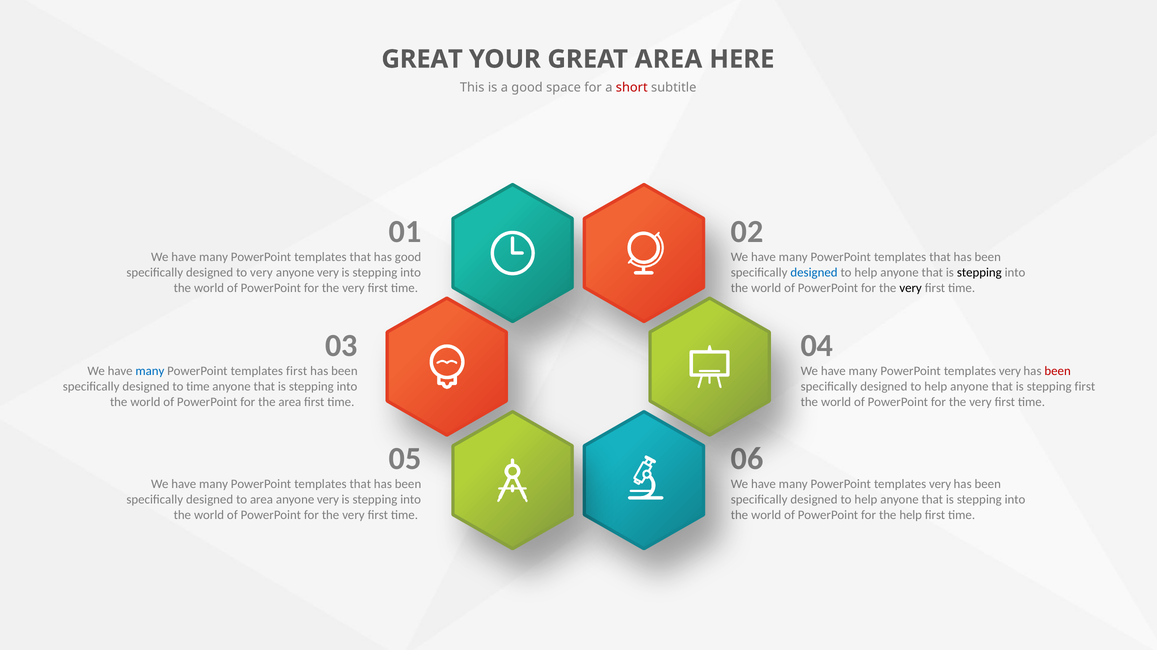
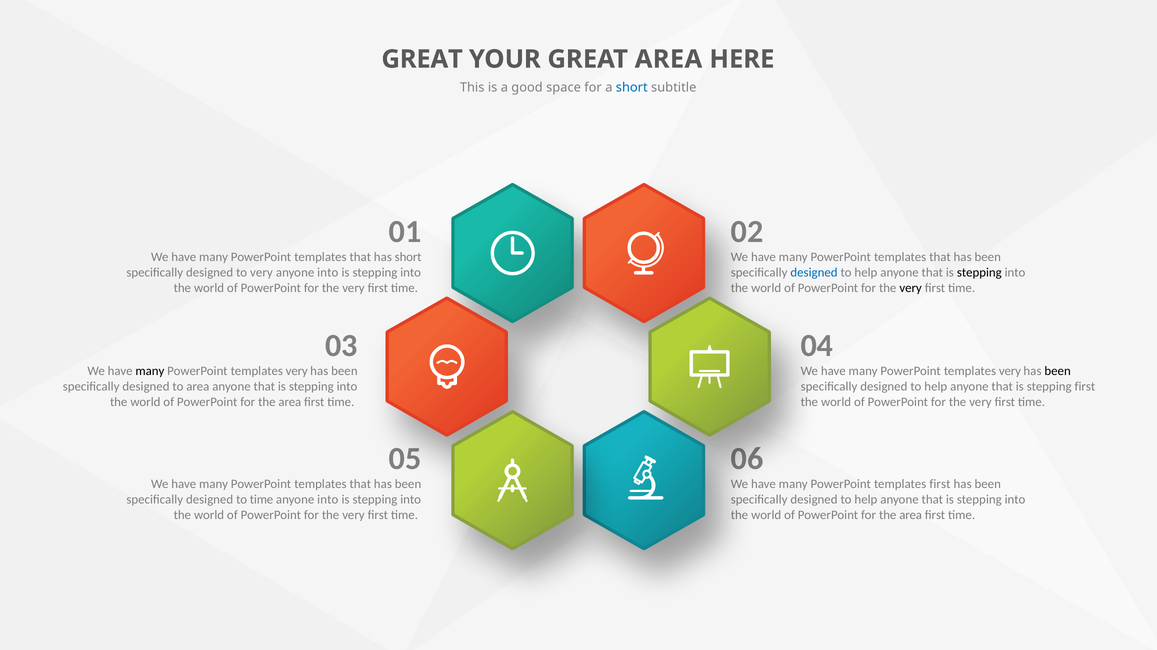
short at (632, 87) colour: red -> blue
has good: good -> short
very at (328, 273): very -> into
many at (150, 371) colour: blue -> black
first at (297, 371): first -> very
been at (1058, 371) colour: red -> black
to time: time -> area
very at (940, 485): very -> first
to area: area -> time
very at (328, 500): very -> into
help at (911, 515): help -> area
